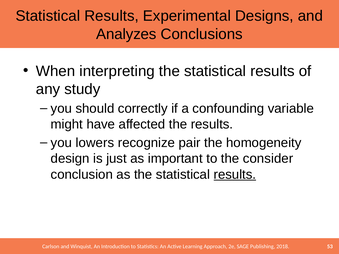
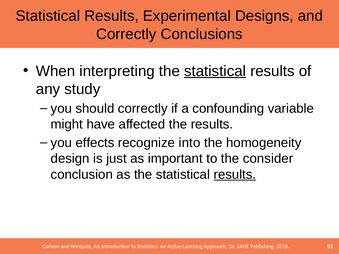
Analyzes at (126, 34): Analyzes -> Correctly
statistical at (215, 71) underline: none -> present
lowers: lowers -> effects
pair: pair -> into
